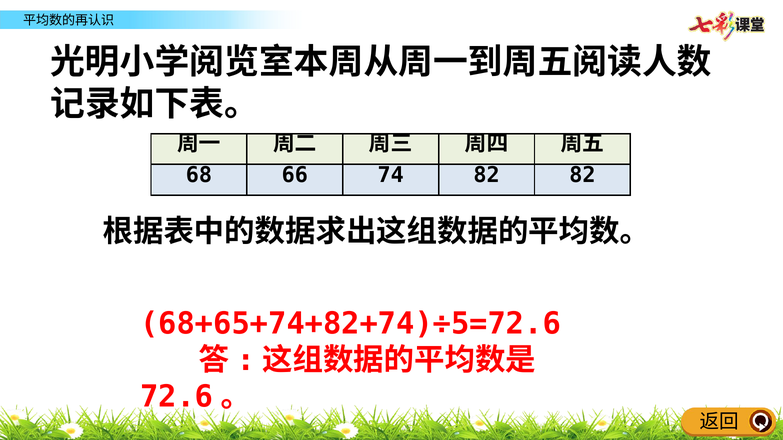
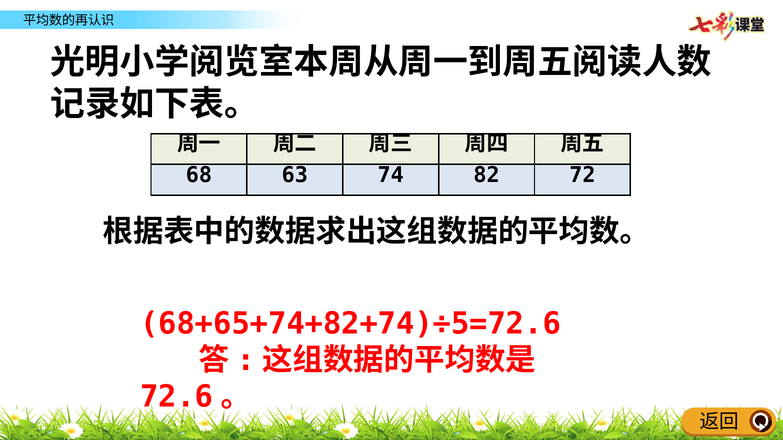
66: 66 -> 63
82 82: 82 -> 72
